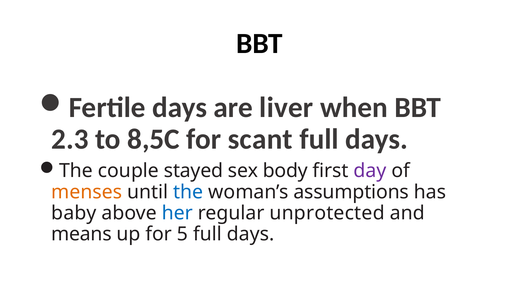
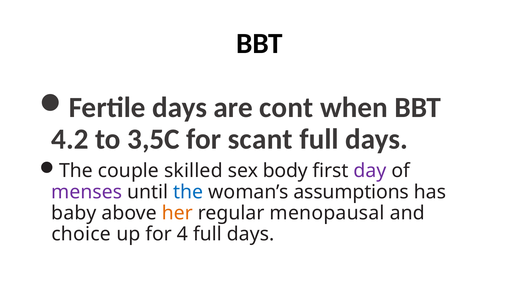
liver: liver -> cont
2.3: 2.3 -> 4.2
8,5C: 8,5C -> 3,5C
stayed: stayed -> skilled
menses colour: orange -> purple
her colour: blue -> orange
unprotected: unprotected -> menopausal
means: means -> choice
5: 5 -> 4
